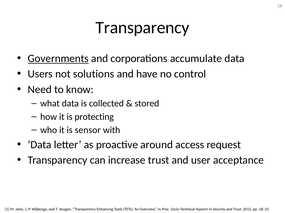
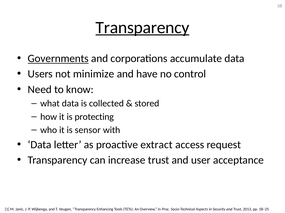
Transparency at (142, 28) underline: none -> present
solutions: solutions -> minimize
around: around -> extract
